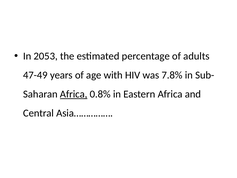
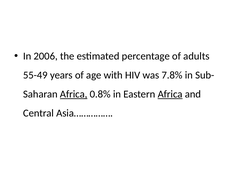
2053: 2053 -> 2006
47-49: 47-49 -> 55-49
Africa at (170, 94) underline: none -> present
